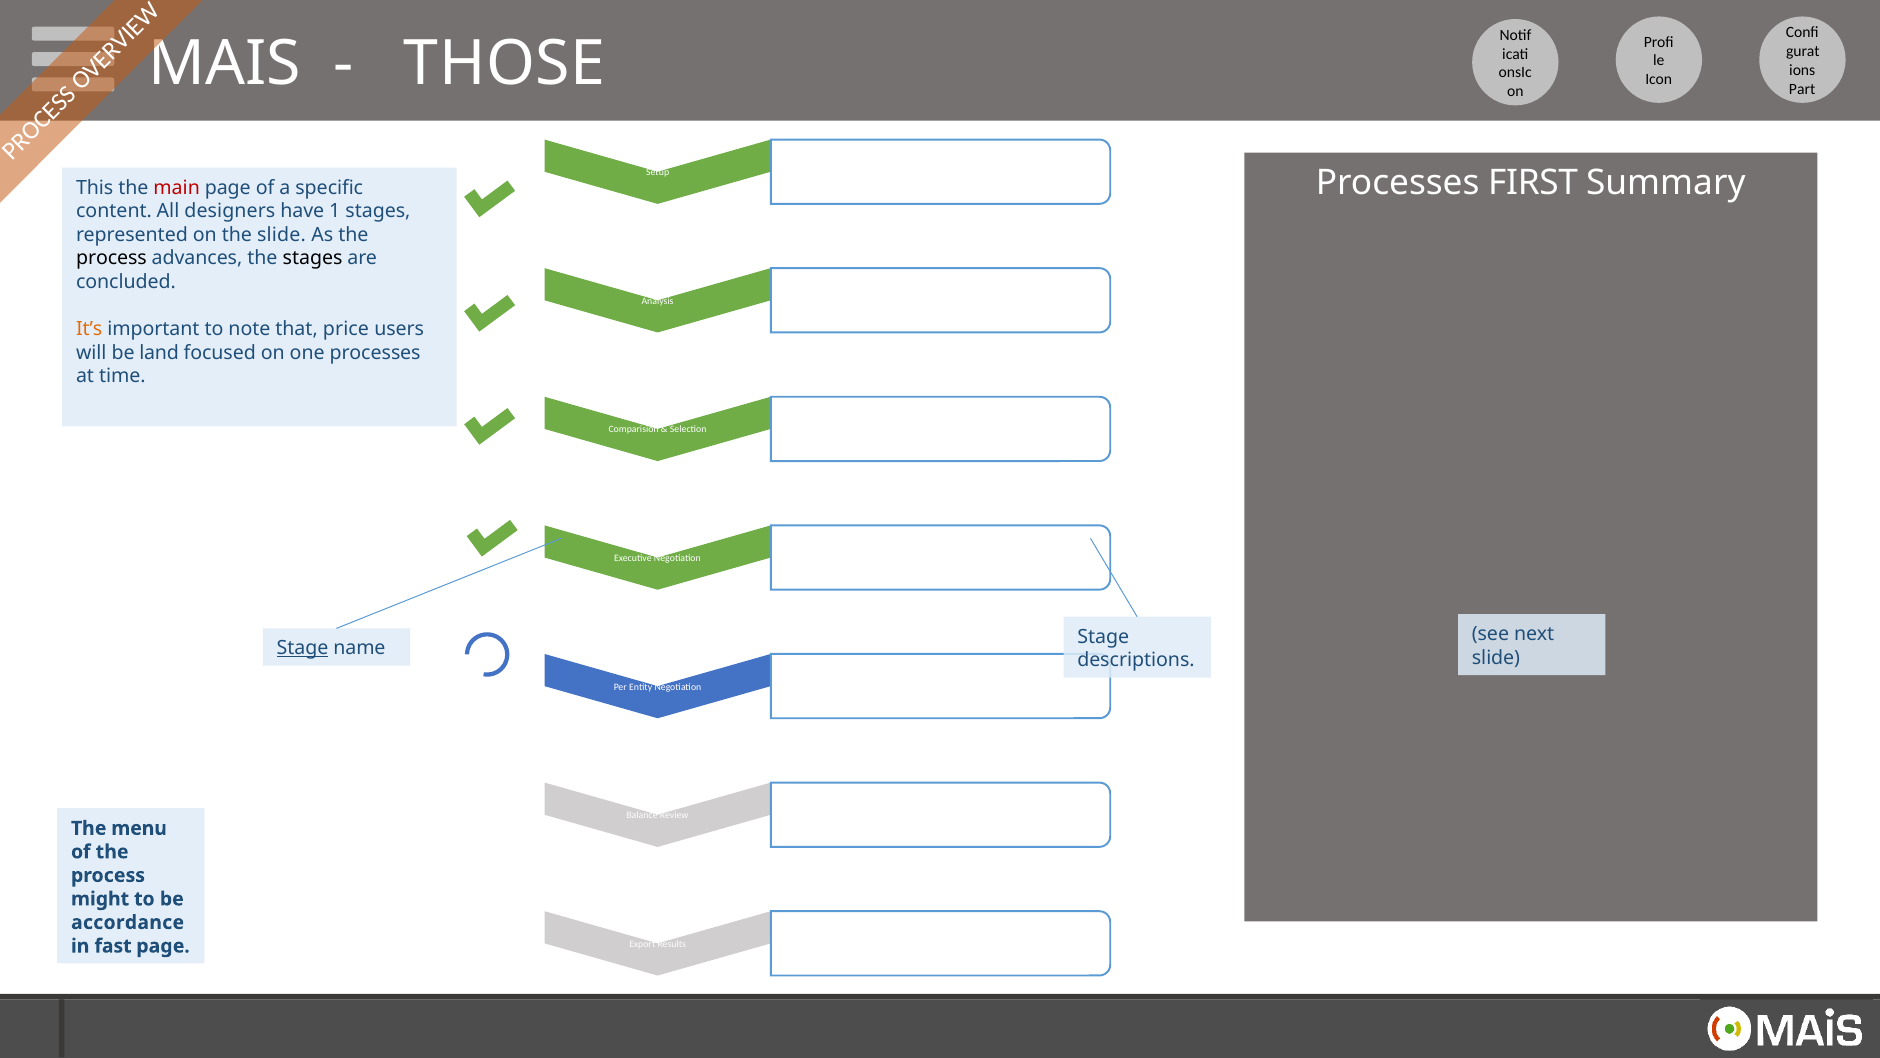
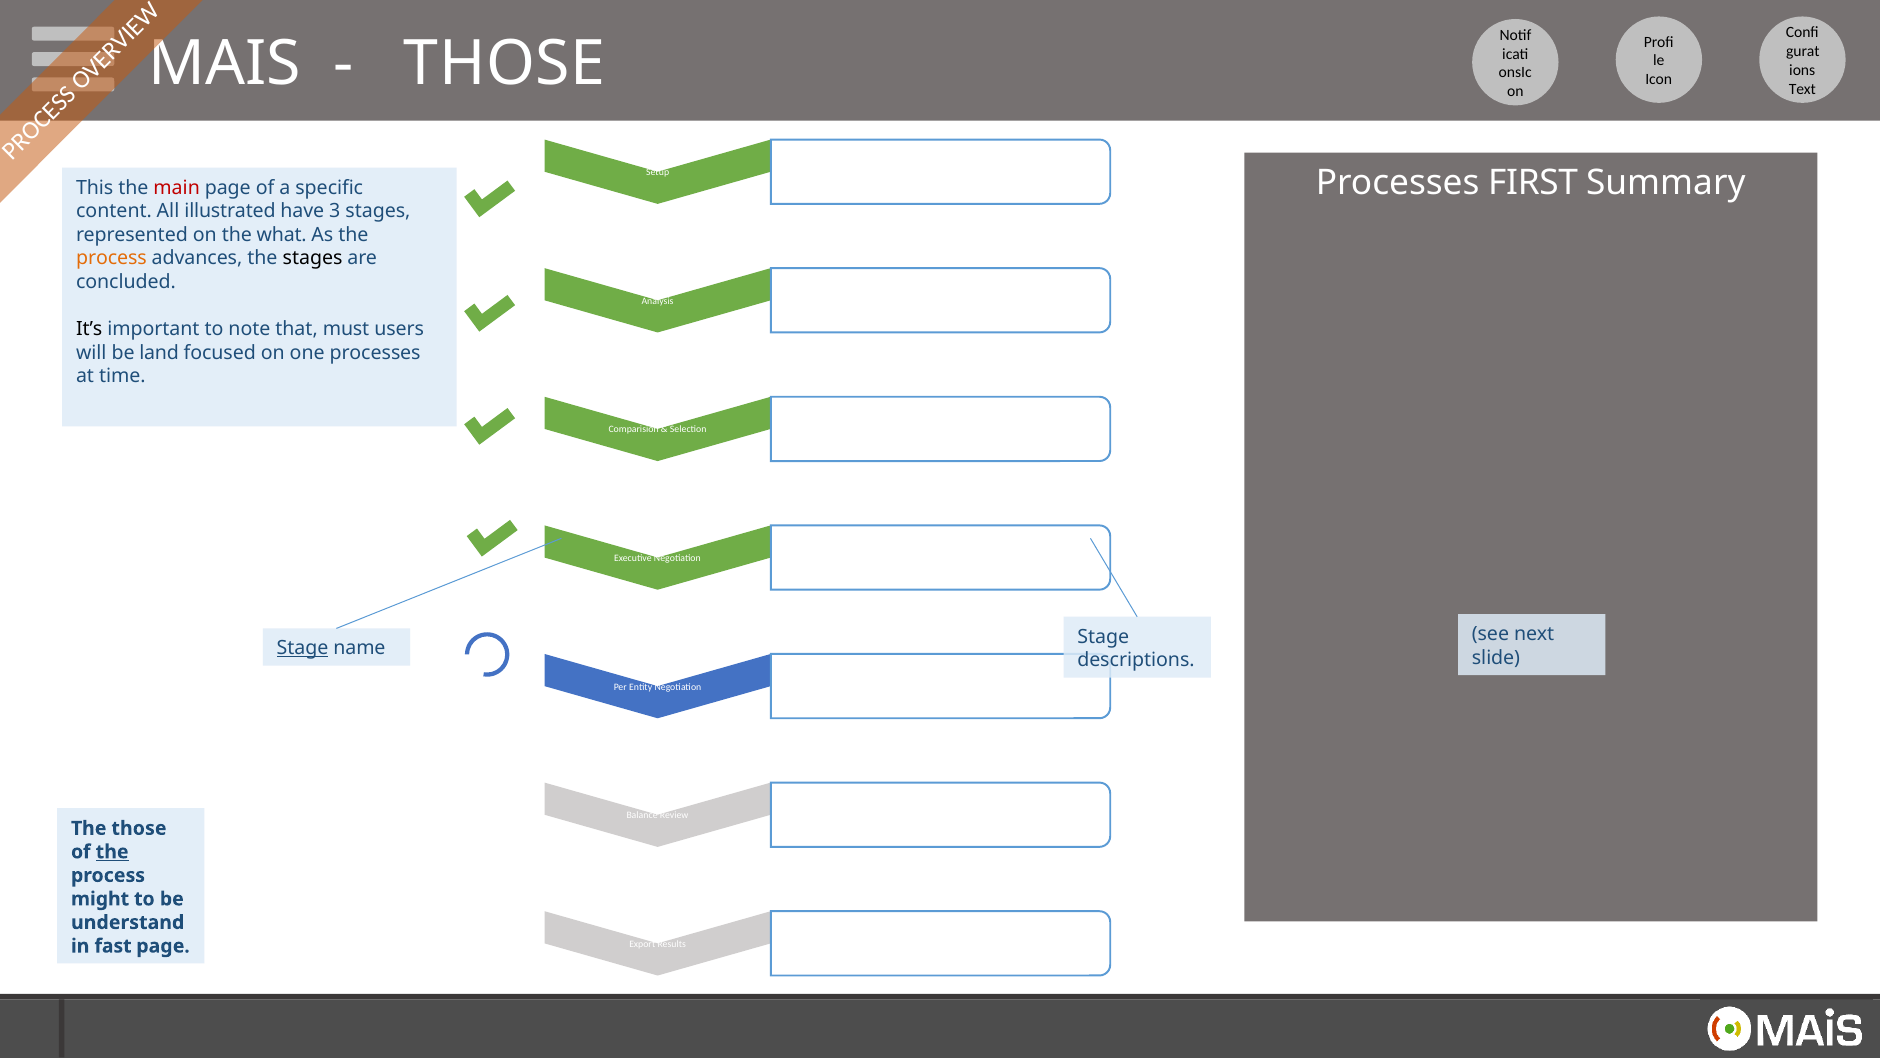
Part: Part -> Text
designers: designers -> illustrated
1: 1 -> 3
the slide: slide -> what
process at (111, 258) colour: black -> orange
It’s colour: orange -> black
price: price -> must
The menu: menu -> those
the at (112, 851) underline: none -> present
accordance: accordance -> understand
